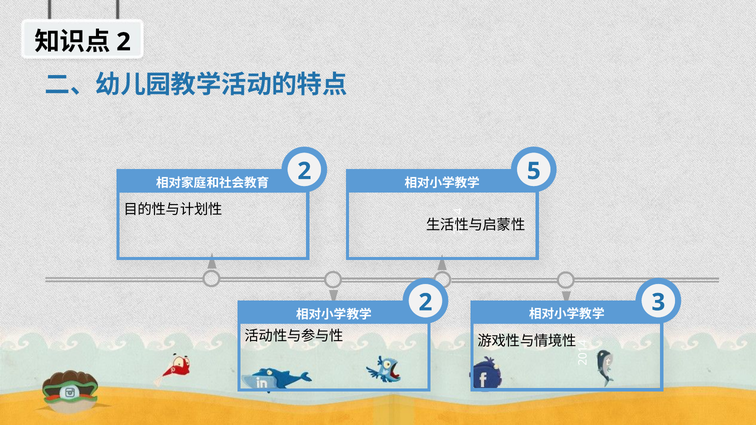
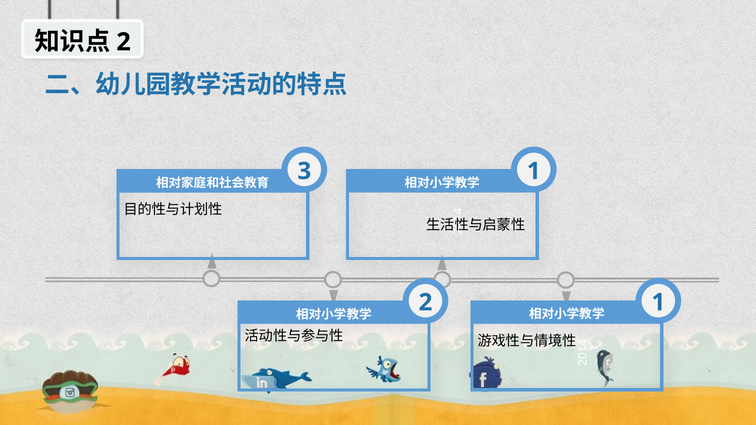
5 at (534, 171): 5 -> 1
2 at (304, 171): 2 -> 3
3 at (658, 303): 3 -> 1
